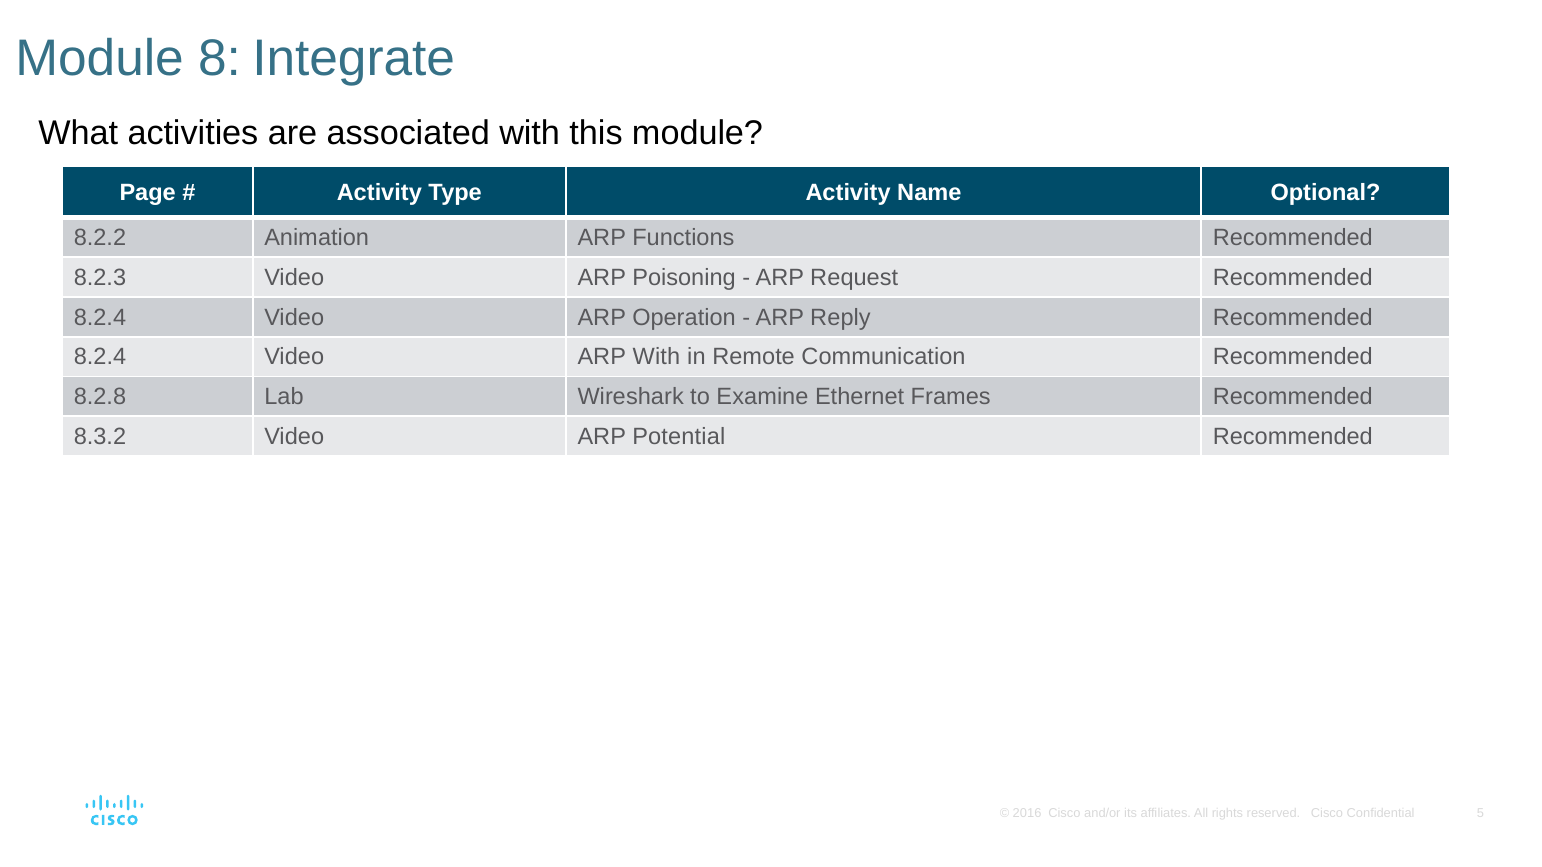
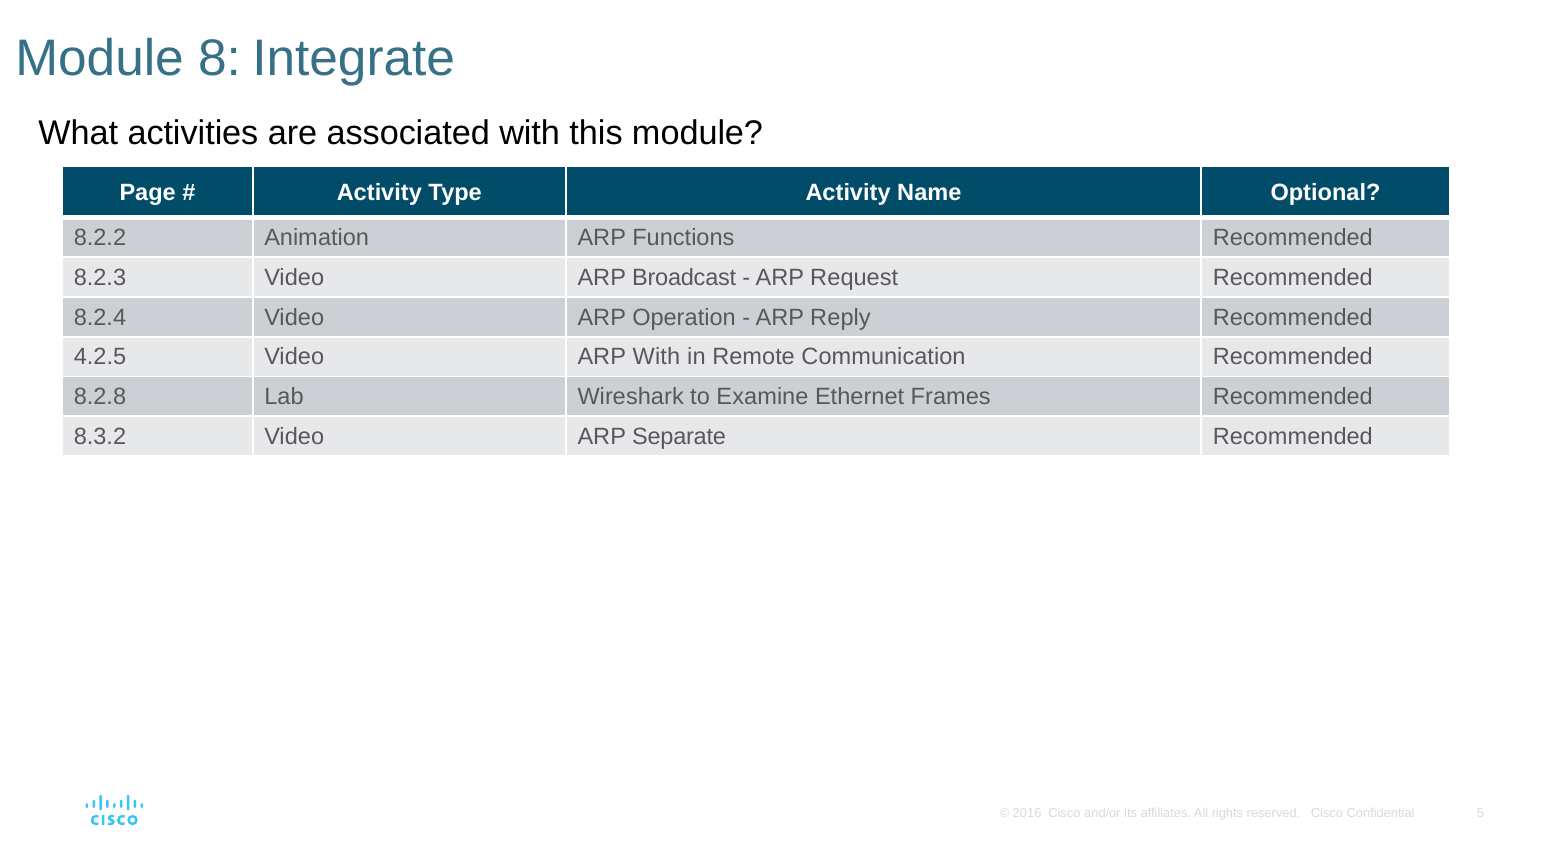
Poisoning: Poisoning -> Broadcast
8.2.4 at (100, 357): 8.2.4 -> 4.2.5
Potential: Potential -> Separate
